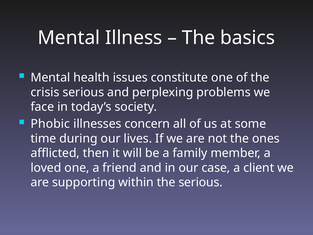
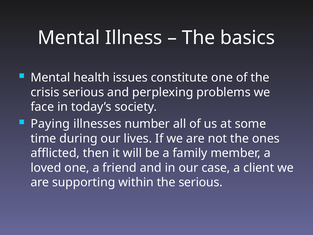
Phobic: Phobic -> Paying
concern: concern -> number
